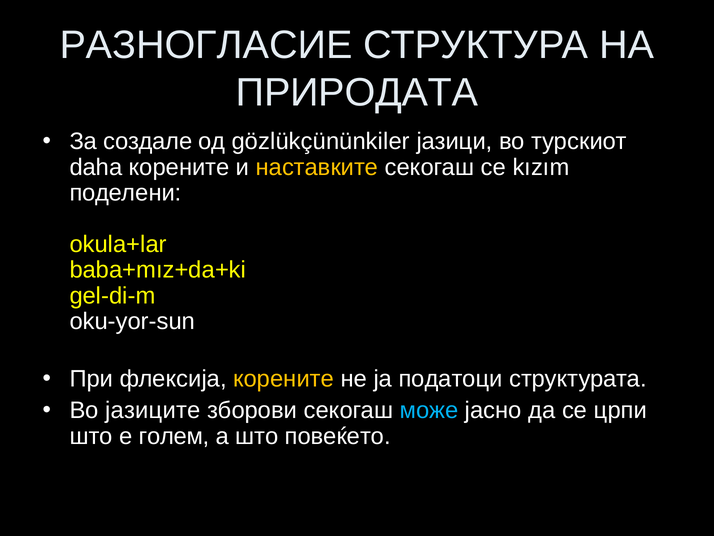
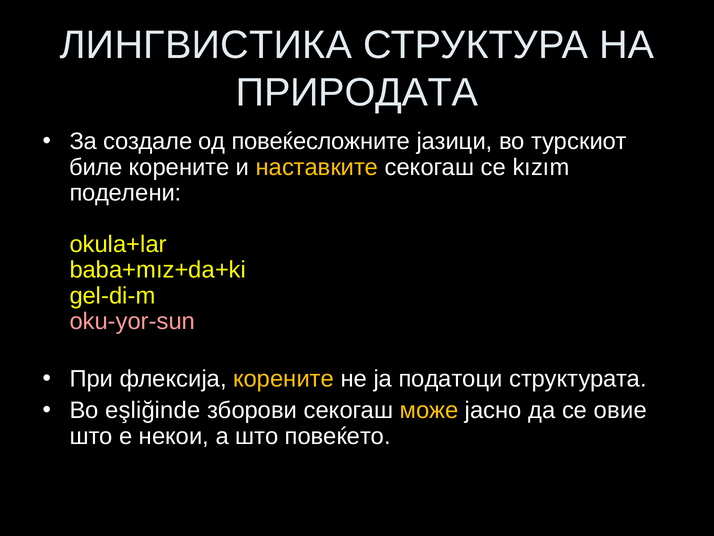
РАЗНОГЛАСИЕ: РАЗНОГЛАСИЕ -> ЛИНГВИСТИКА
gözlükçününkiler: gözlükçününkiler -> повеќесложните
daha: daha -> биле
oku-yor-sun colour: white -> pink
јазиците: јазиците -> eşliğinde
може colour: light blue -> yellow
црпи: црпи -> овие
голем: голем -> некои
